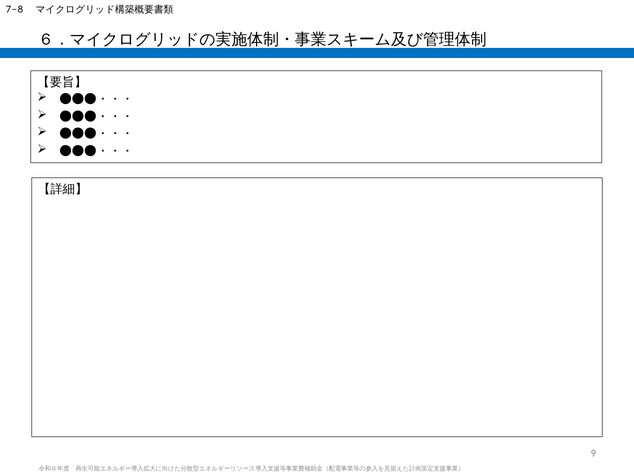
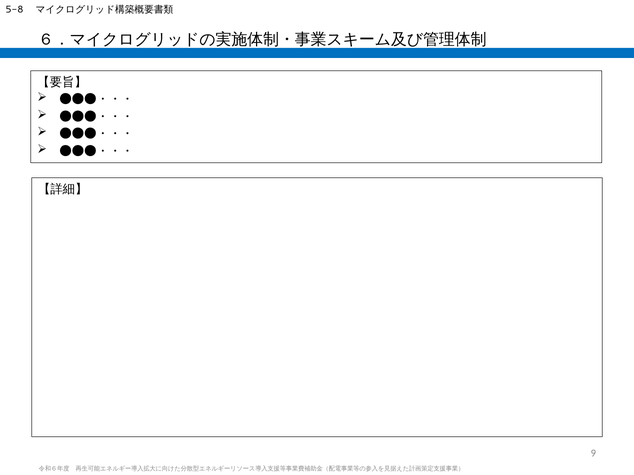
7-8: 7-8 -> 5-8
